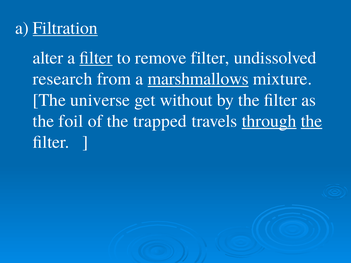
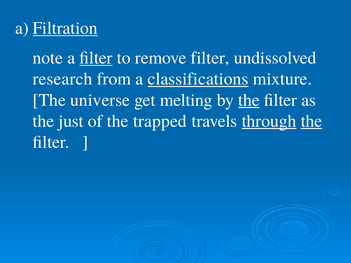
alter: alter -> note
marshmallows: marshmallows -> classifications
without: without -> melting
the at (249, 100) underline: none -> present
foil: foil -> just
